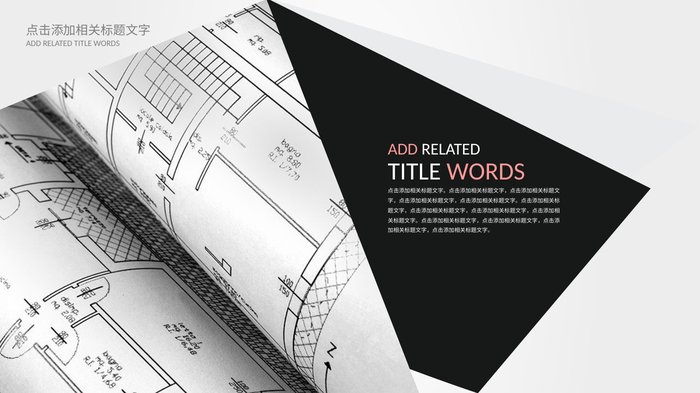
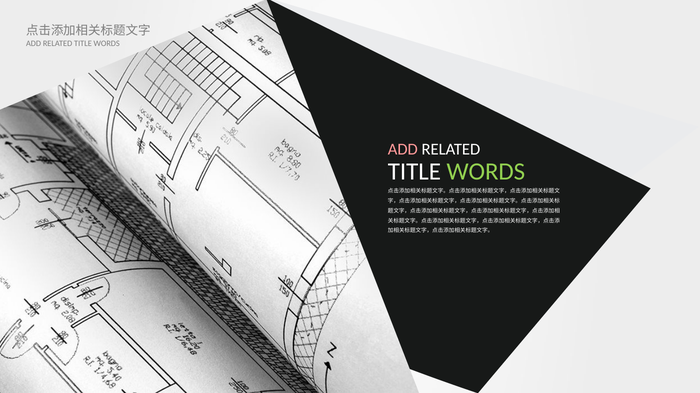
WORDS at (486, 172) colour: pink -> light green
